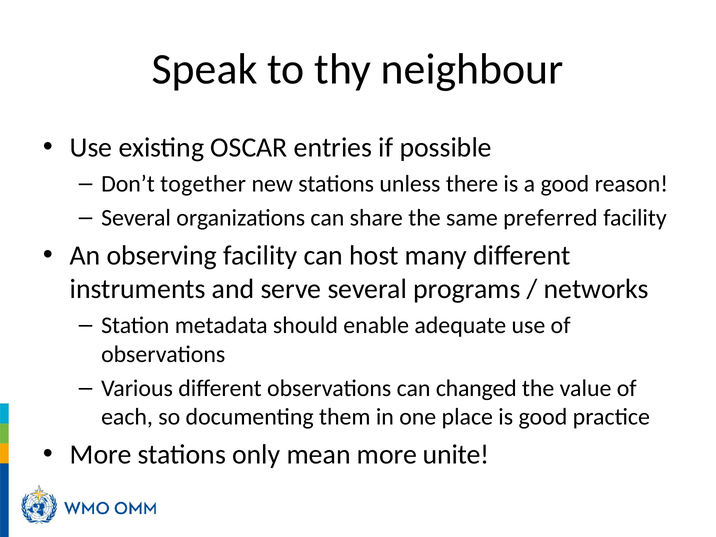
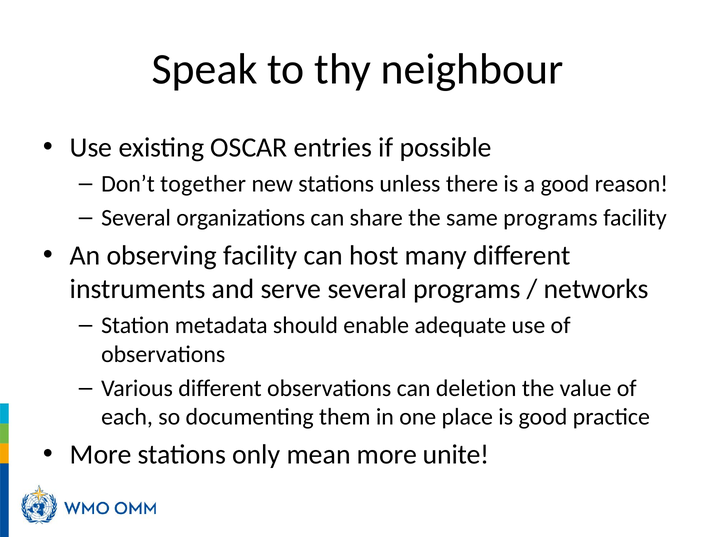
same preferred: preferred -> programs
changed: changed -> deletion
